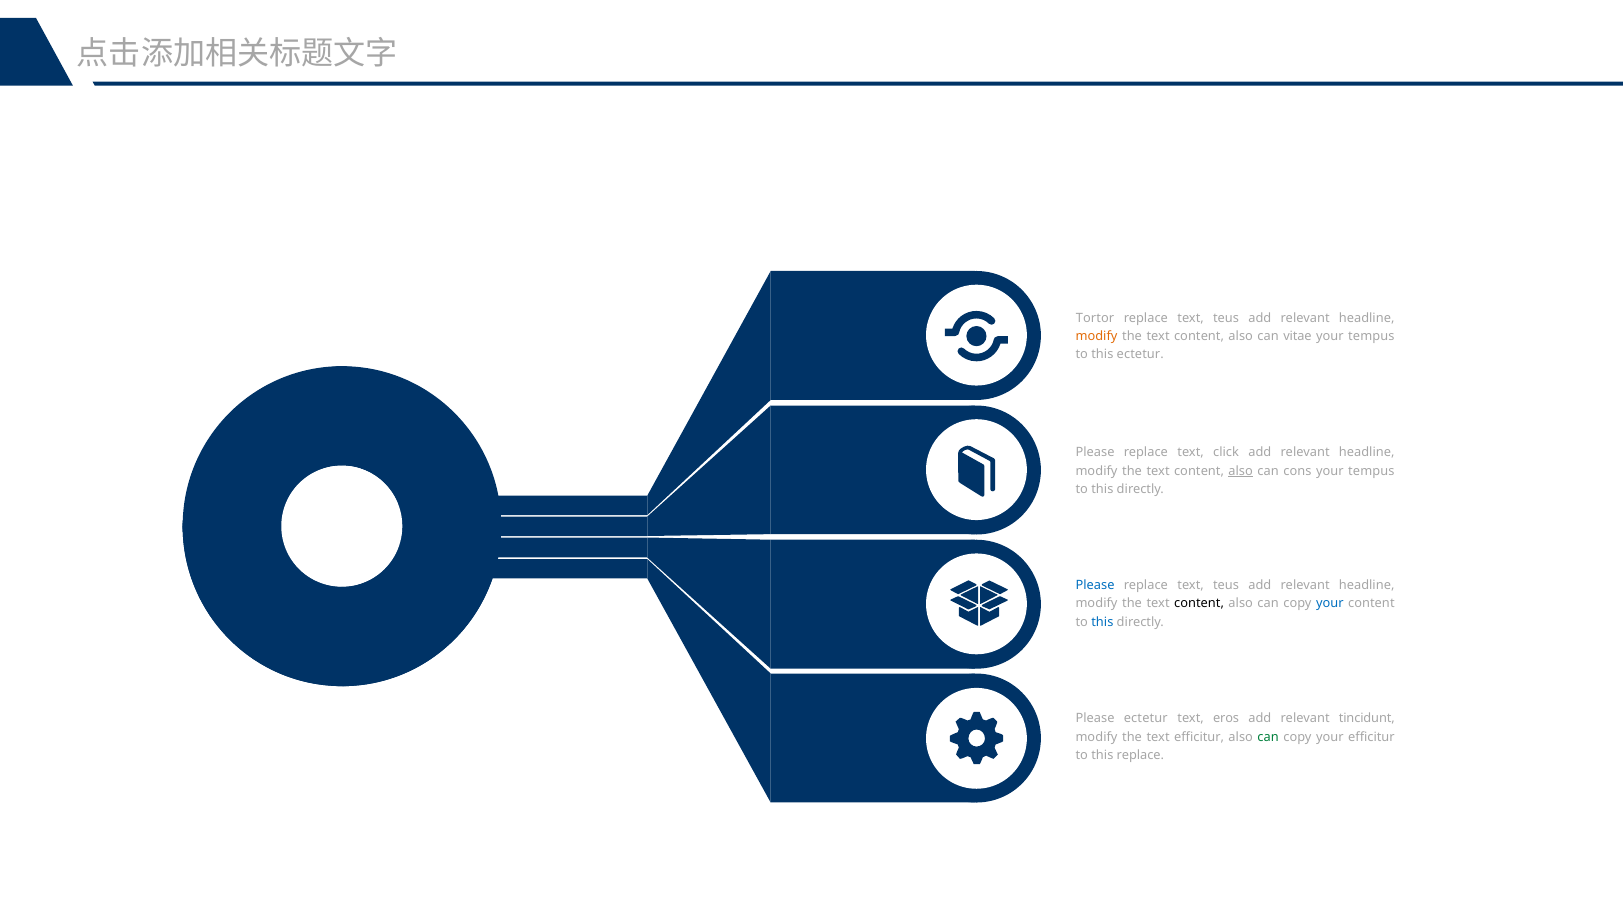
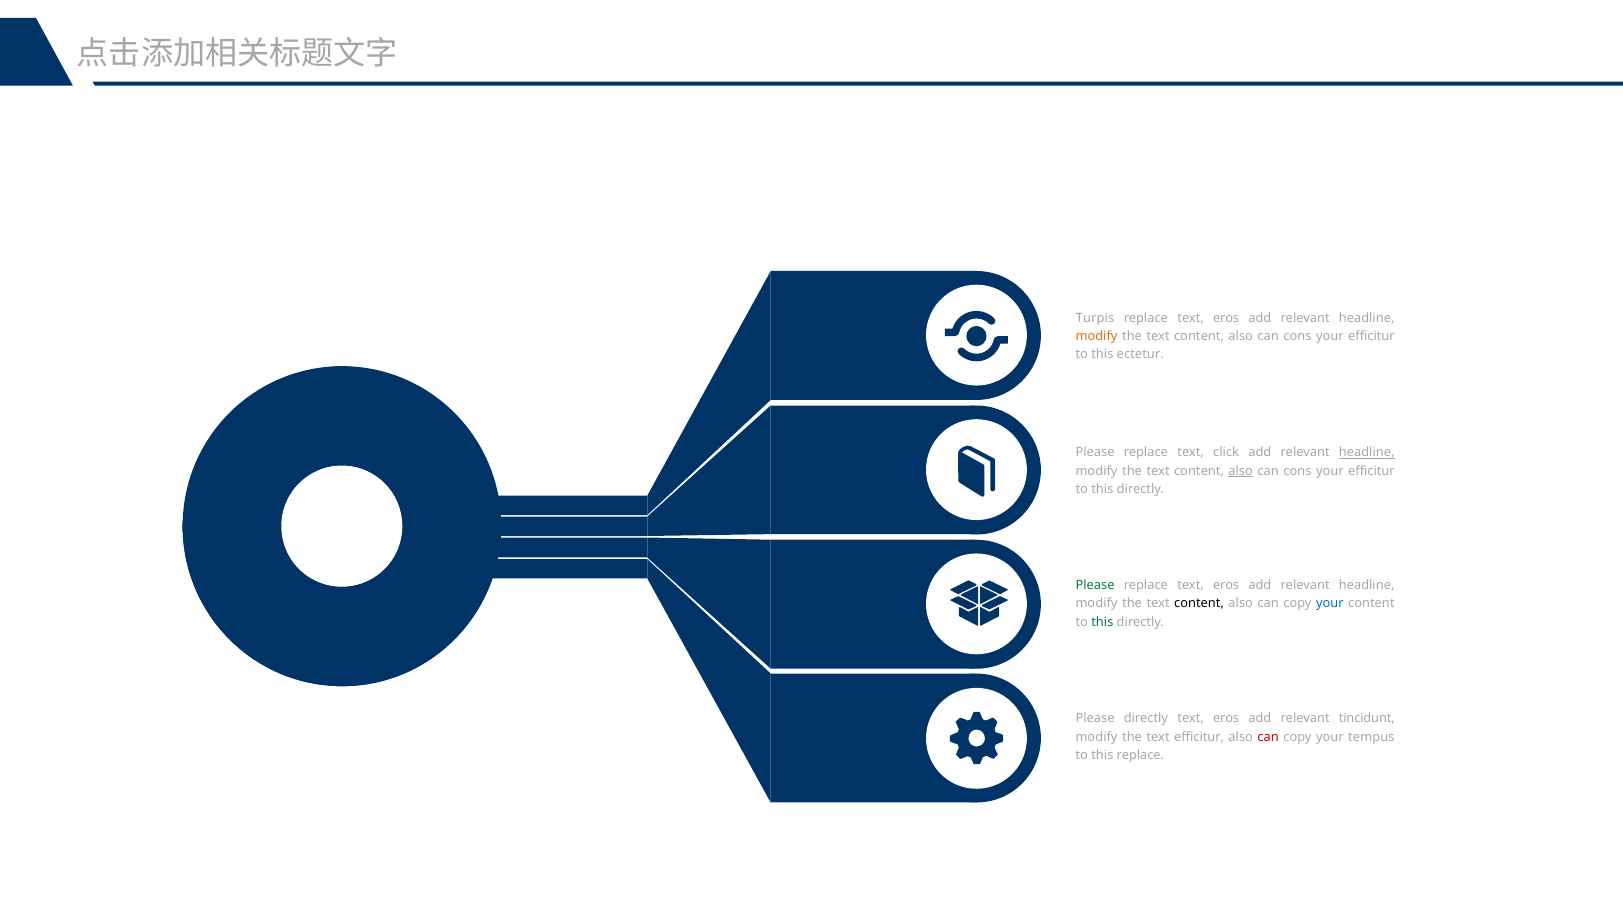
Tortor: Tortor -> Turpis
teus at (1226, 318): teus -> eros
vitae at (1297, 336): vitae -> cons
tempus at (1371, 336): tempus -> efficitur
headline at (1367, 452) underline: none -> present
tempus at (1371, 471): tempus -> efficitur
Please at (1095, 585) colour: blue -> green
teus at (1226, 585): teus -> eros
this at (1102, 622) colour: blue -> green
Please ectetur: ectetur -> directly
can at (1268, 737) colour: green -> red
your efficitur: efficitur -> tempus
